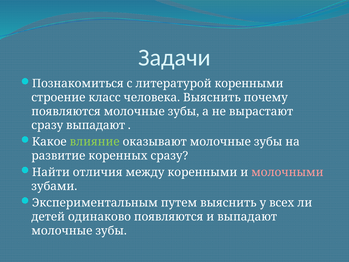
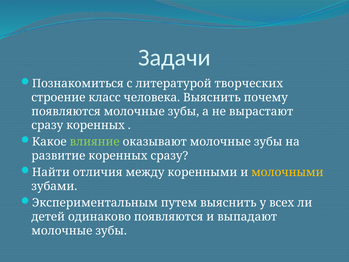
литературой коренными: коренными -> творческих
сразу выпадают: выпадают -> коренных
молочными colour: pink -> yellow
